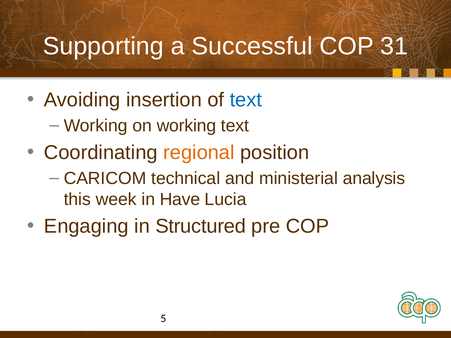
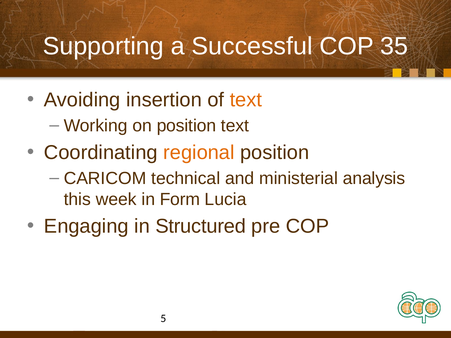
31: 31 -> 35
text at (246, 100) colour: blue -> orange
on working: working -> position
Have: Have -> Form
